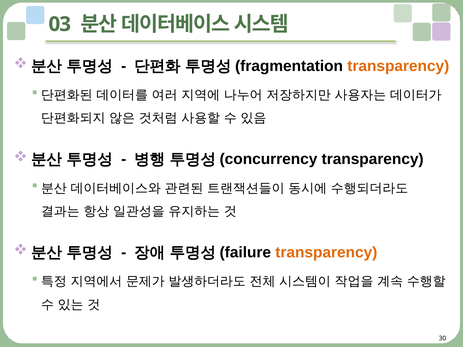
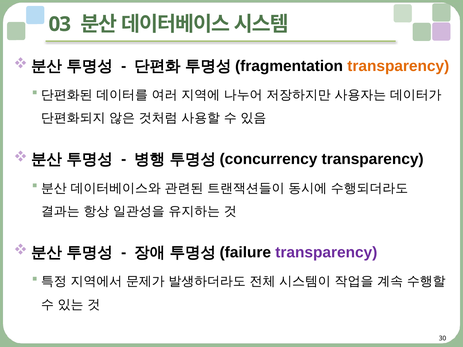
transparency at (326, 253) colour: orange -> purple
